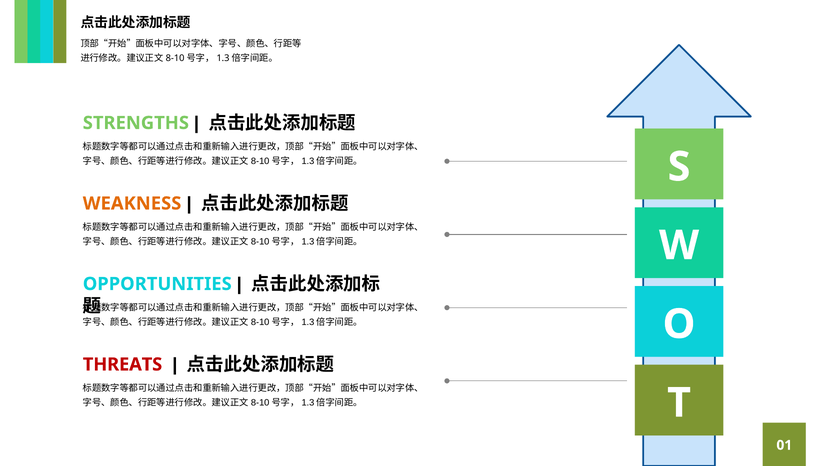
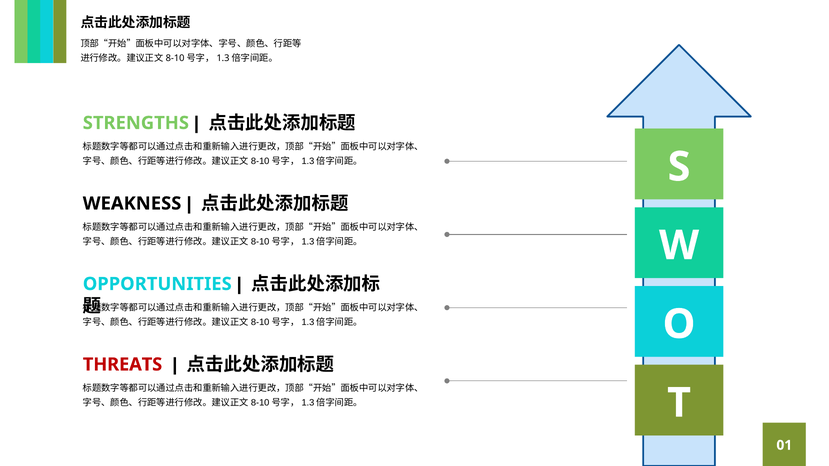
WEAKNESS colour: orange -> black
